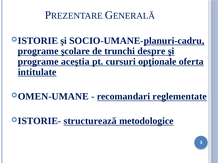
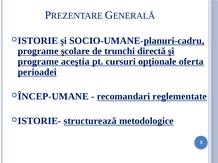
despre: despre -> directă
intitulate: intitulate -> perioadei
OMEN-UMANE: OMEN-UMANE -> ÎNCEP-UMANE
